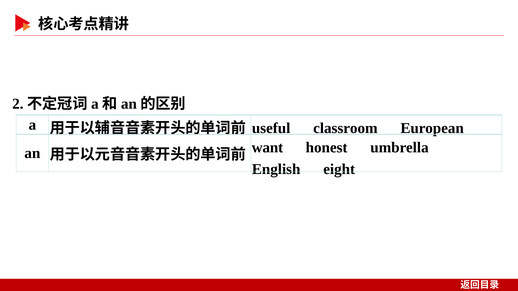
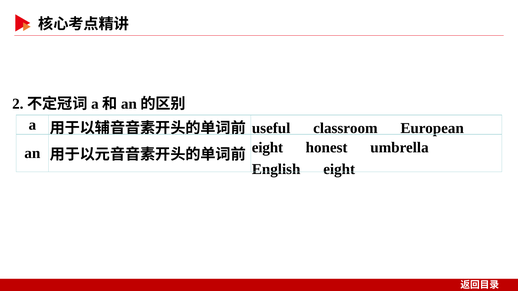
want at (267, 148): want -> eight
